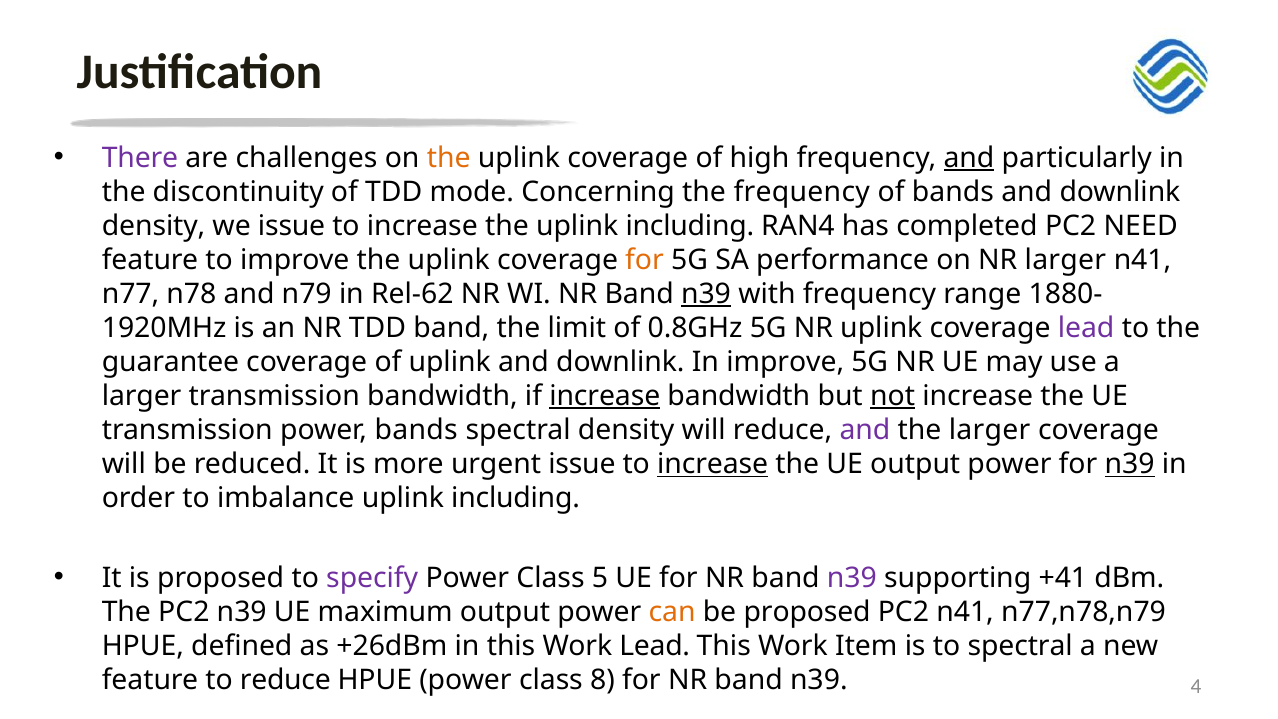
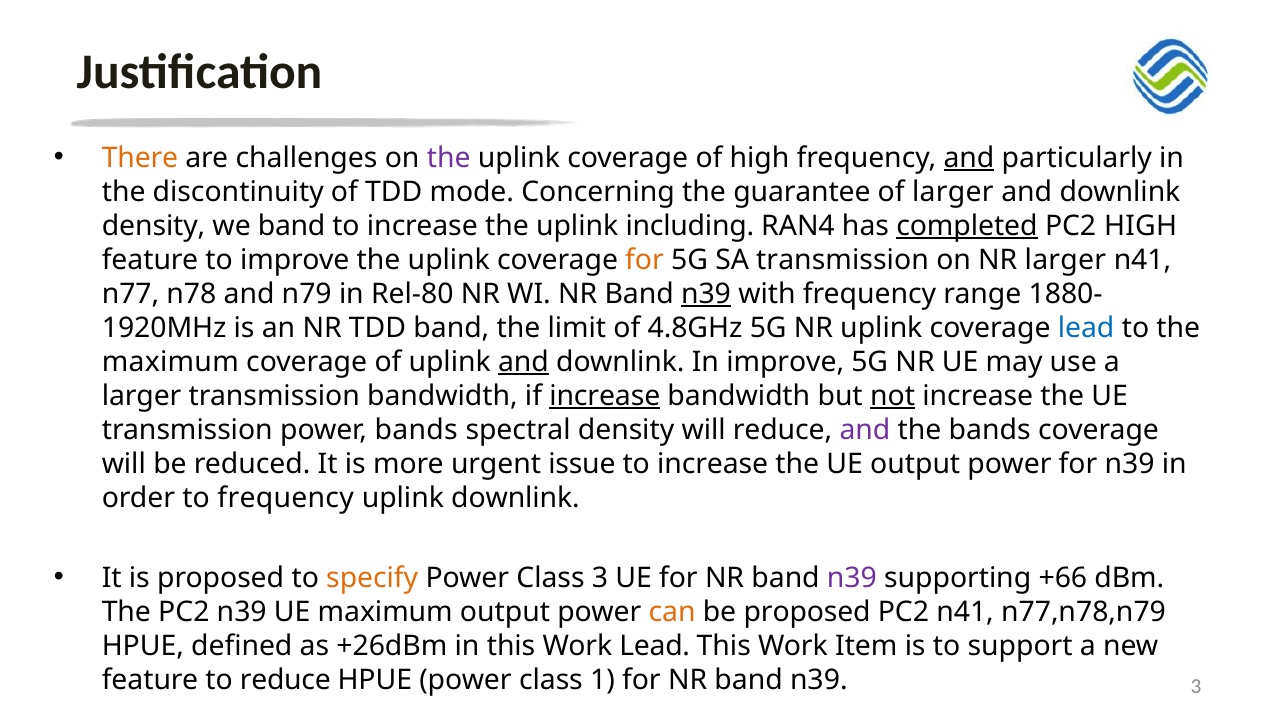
There colour: purple -> orange
the at (449, 158) colour: orange -> purple
the frequency: frequency -> guarantee
of bands: bands -> larger
we issue: issue -> band
completed underline: none -> present
PC2 NEED: NEED -> HIGH
SA performance: performance -> transmission
Rel-62: Rel-62 -> Rel-80
0.8GHz: 0.8GHz -> 4.8GHz
lead at (1086, 328) colour: purple -> blue
guarantee at (171, 362): guarantee -> maximum
and at (523, 362) underline: none -> present
the larger: larger -> bands
increase at (713, 464) underline: present -> none
n39 at (1130, 464) underline: present -> none
to imbalance: imbalance -> frequency
including at (516, 498): including -> downlink
specify colour: purple -> orange
Class 5: 5 -> 3
+41: +41 -> +66
to spectral: spectral -> support
8: 8 -> 1
n39 4: 4 -> 3
